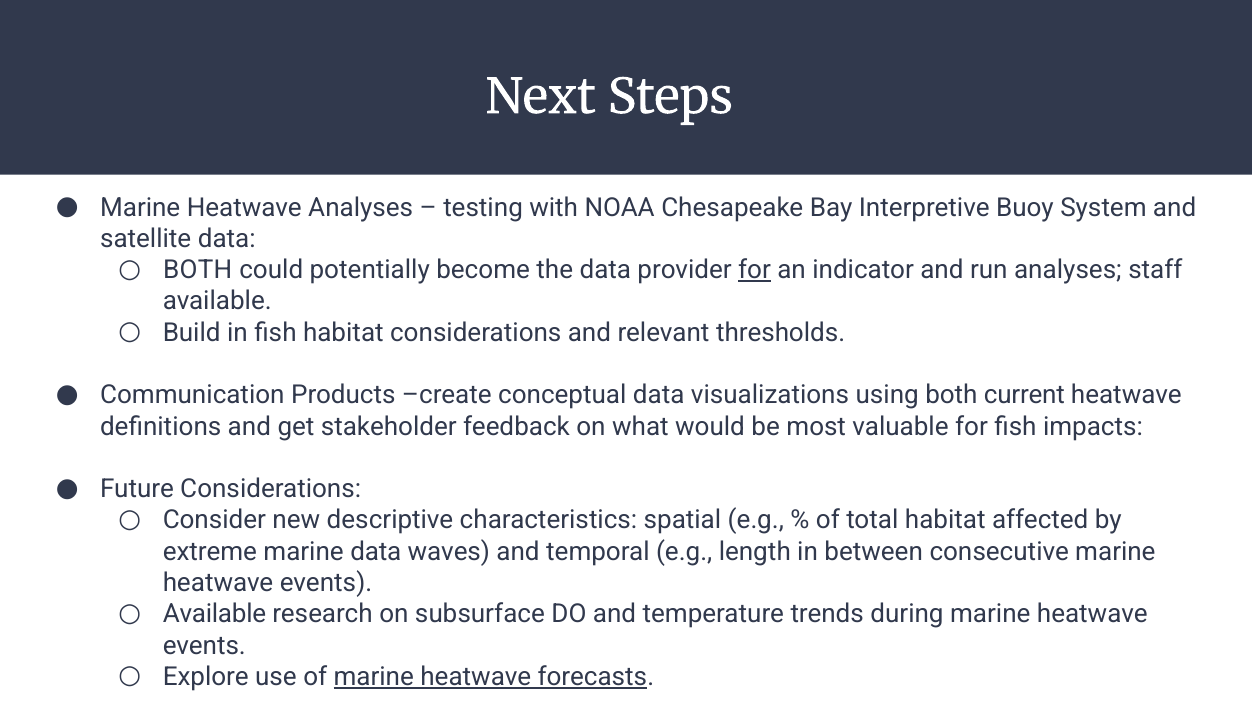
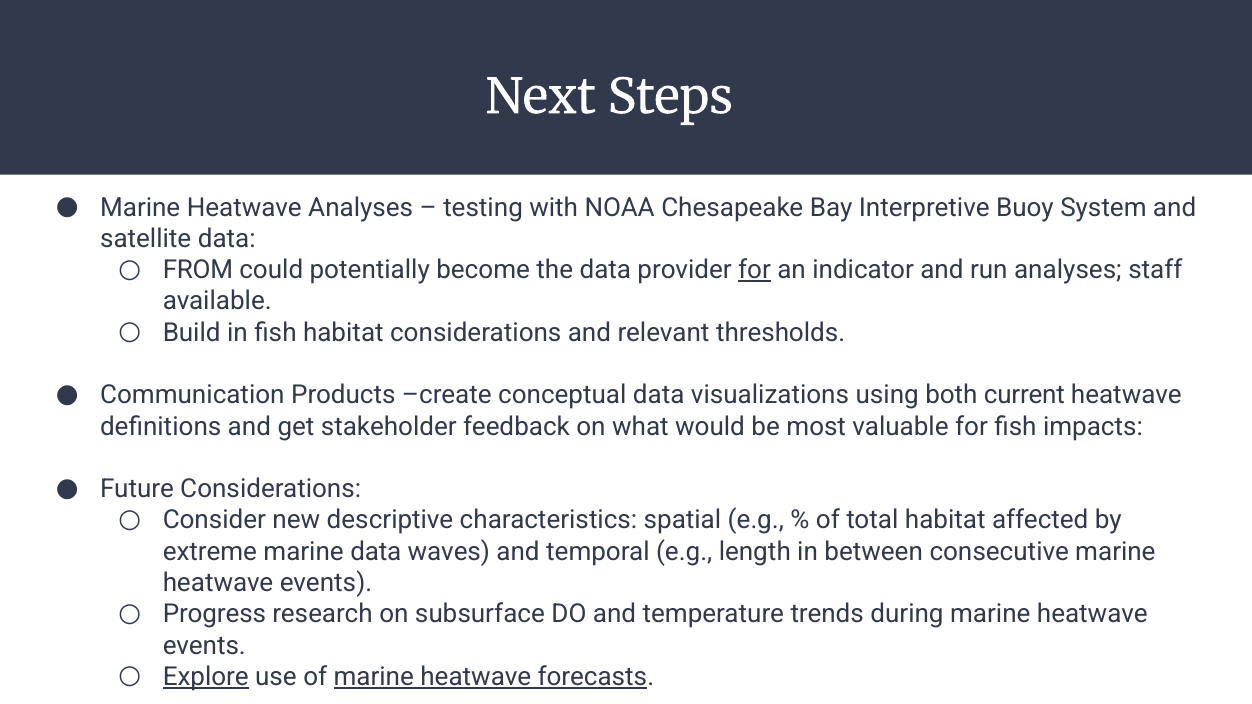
BOTH at (198, 270): BOTH -> FROM
Available at (214, 614): Available -> Progress
Explore underline: none -> present
